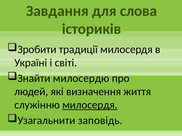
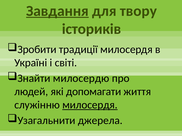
Завдання underline: none -> present
слова: слова -> твору
визначення: визначення -> допомагати
заповідь: заповідь -> джерела
